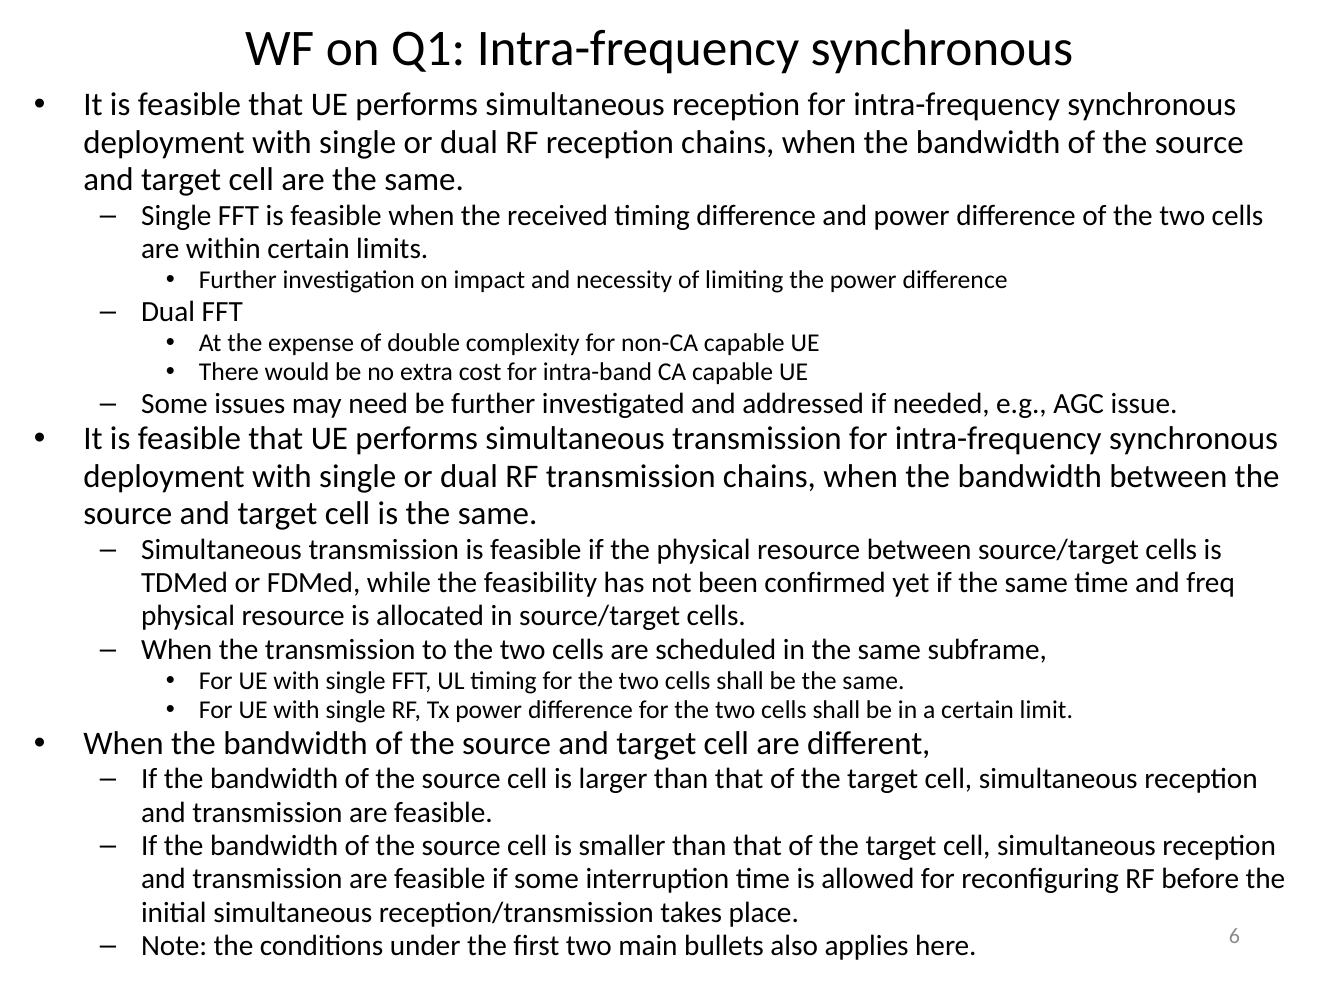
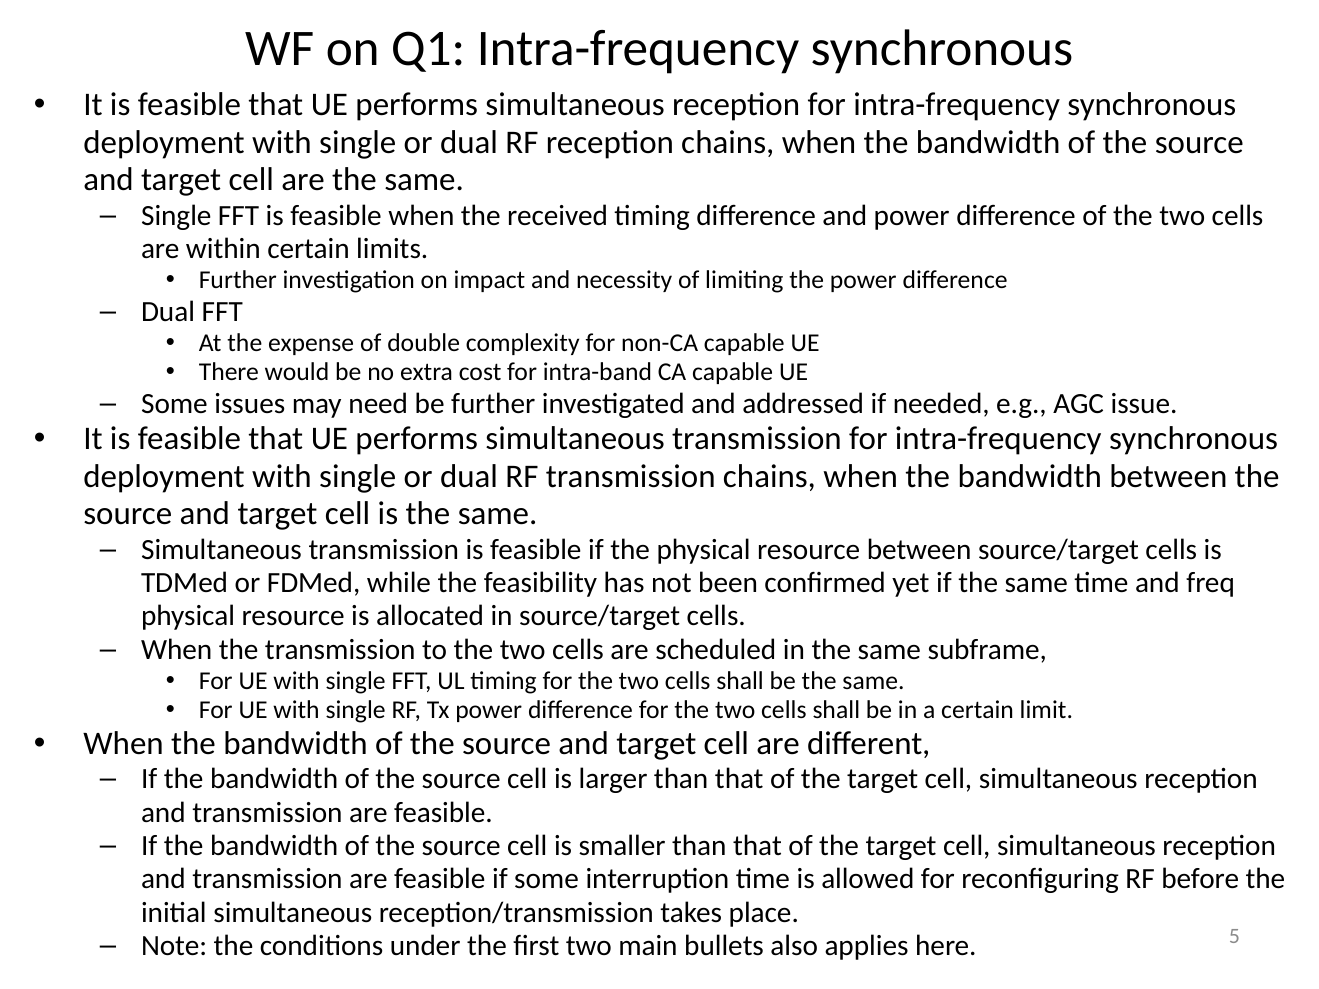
6: 6 -> 5
